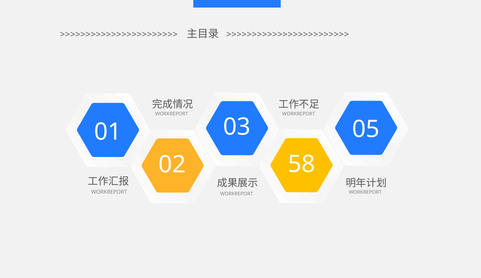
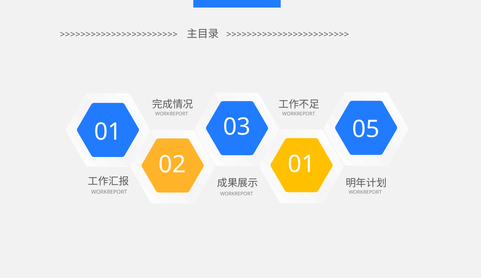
02 58: 58 -> 01
